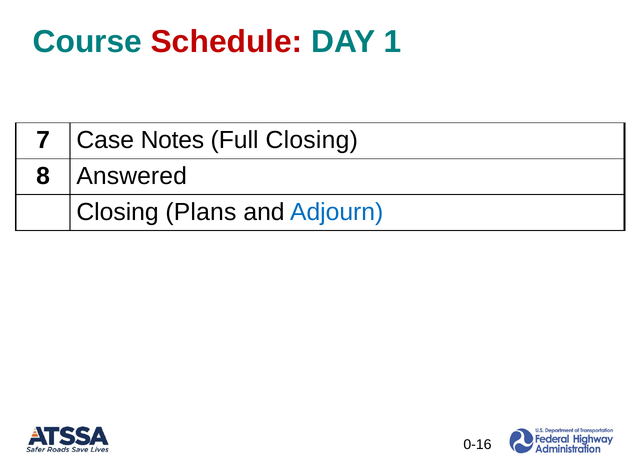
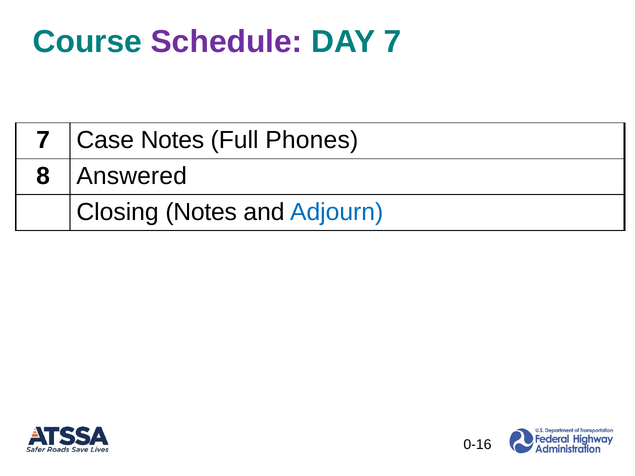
Schedule colour: red -> purple
DAY 1: 1 -> 7
Full Closing: Closing -> Phones
Closing Plans: Plans -> Notes
